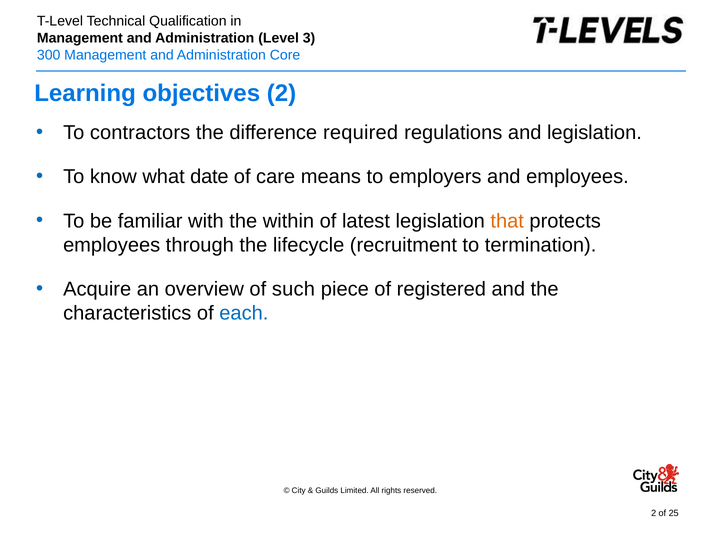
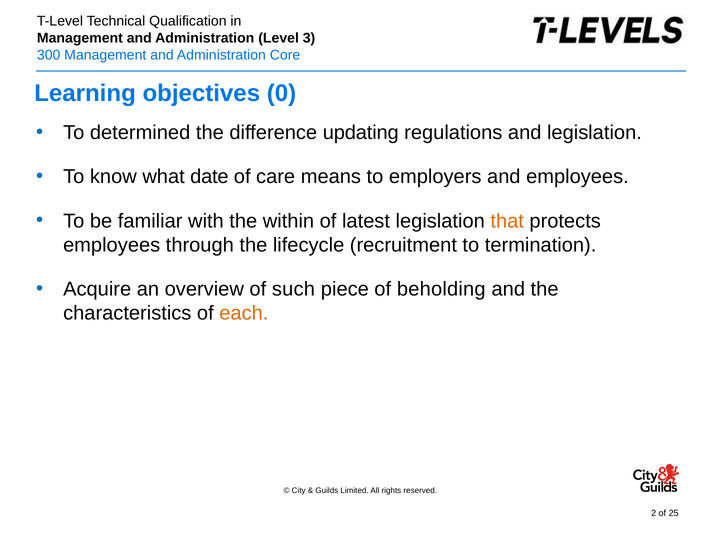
objectives 2: 2 -> 0
contractors: contractors -> determined
required: required -> updating
registered: registered -> beholding
each colour: blue -> orange
